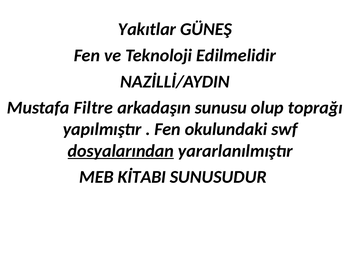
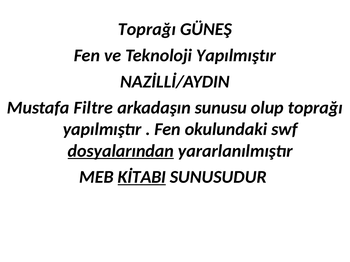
Yakıtlar at (147, 29): Yakıtlar -> Toprağı
Teknoloji Edilmelidir: Edilmelidir -> Yapılmıştır
KİTABI underline: none -> present
